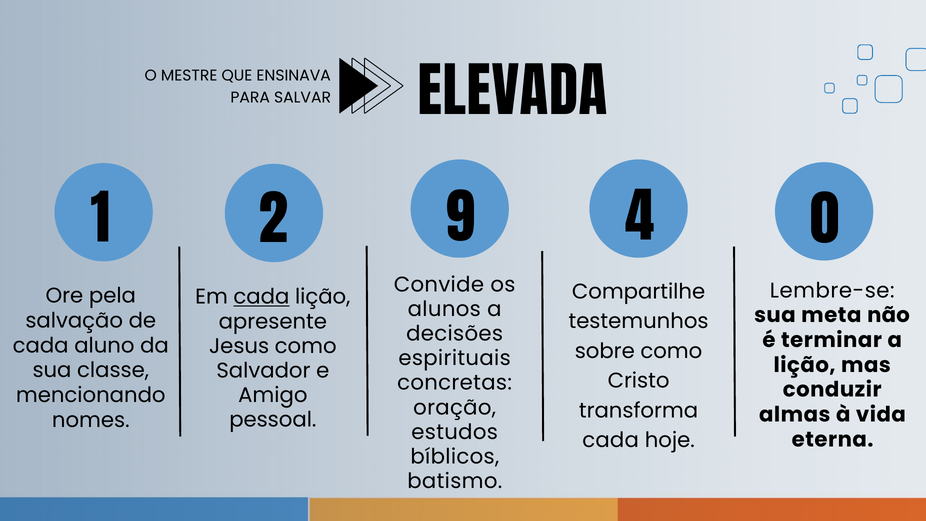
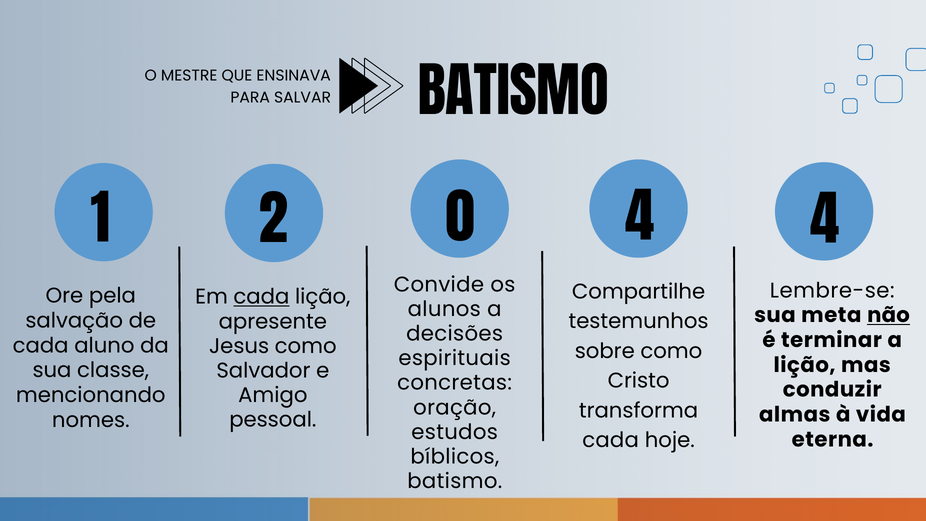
ELEVADA at (513, 95): ELEVADA -> BATISMO
9: 9 -> 0
4 0: 0 -> 4
não underline: none -> present
